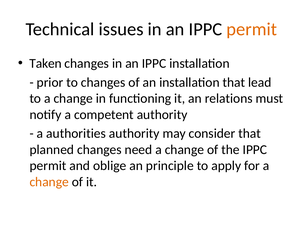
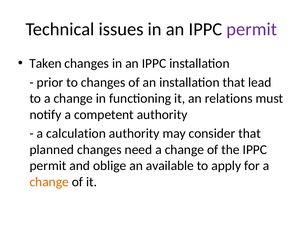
permit at (252, 29) colour: orange -> purple
authorities: authorities -> calculation
principle: principle -> available
